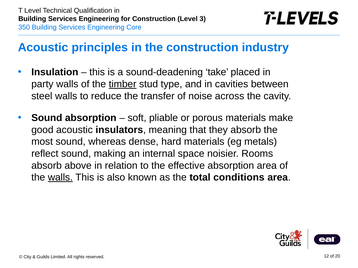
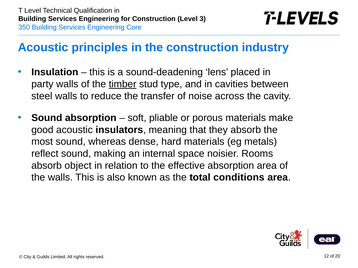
take: take -> lens
above: above -> object
walls at (60, 178) underline: present -> none
